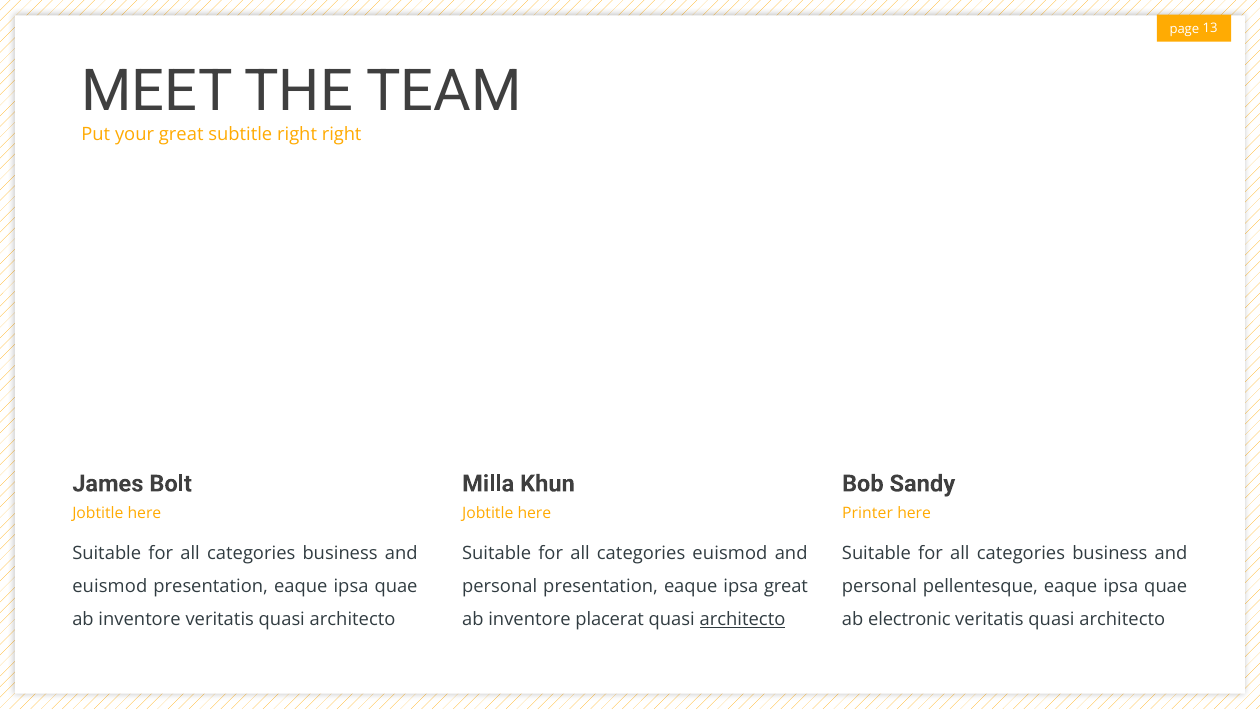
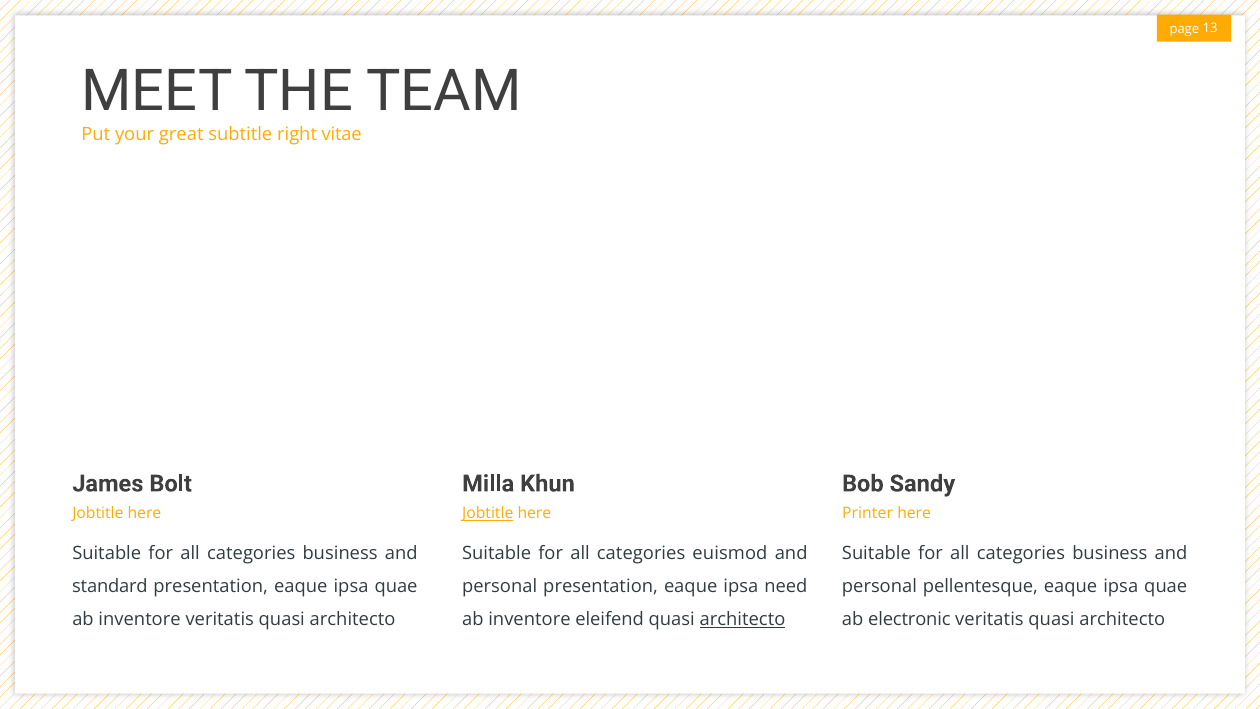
right right: right -> vitae
Jobtitle at (488, 514) underline: none -> present
euismod at (110, 587): euismod -> standard
ipsa great: great -> need
placerat: placerat -> eleifend
